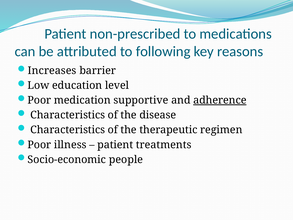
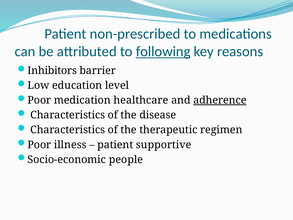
following underline: none -> present
Increases: Increases -> Inhibitors
supportive: supportive -> healthcare
treatments: treatments -> supportive
